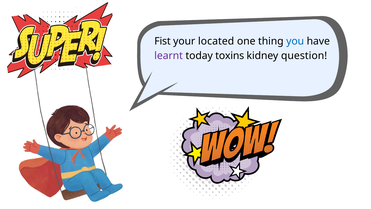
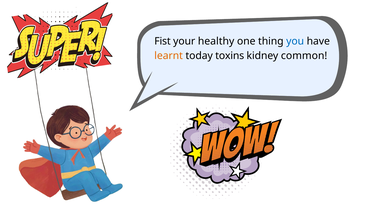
located: located -> healthy
learnt colour: purple -> orange
question: question -> common
